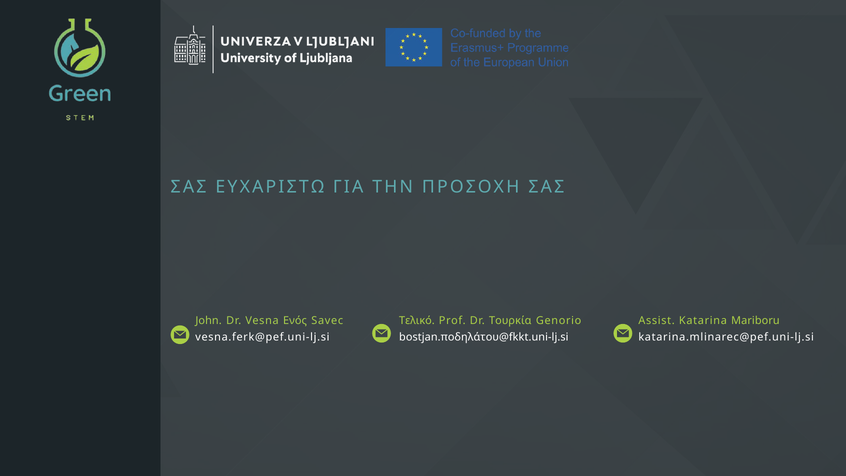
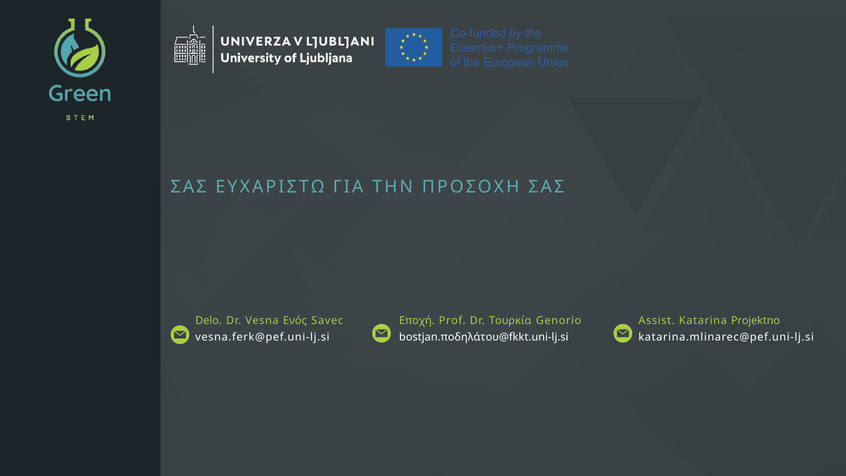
John: John -> Delo
Τελικό: Τελικό -> Εποχή
Mariboru: Mariboru -> Projektno
